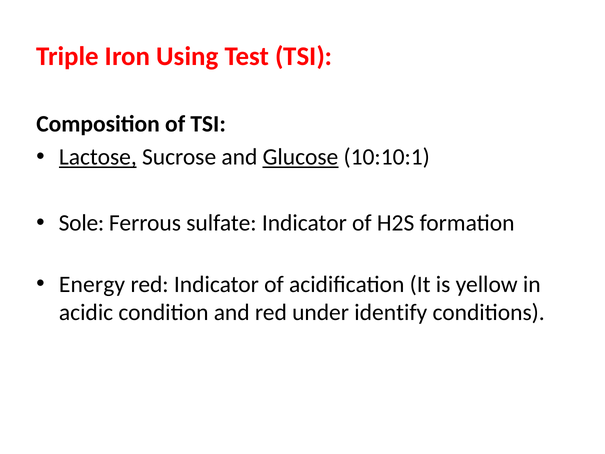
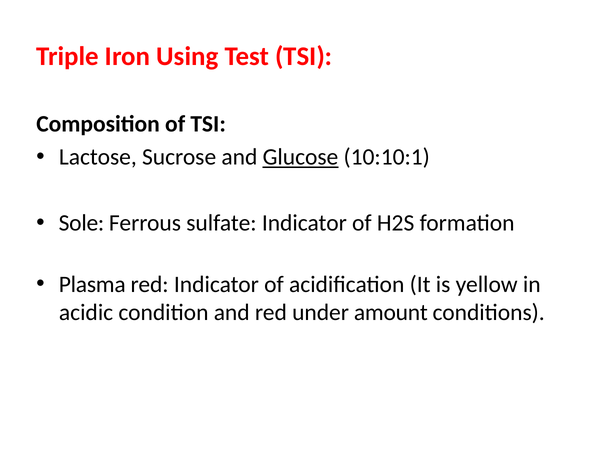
Lactose underline: present -> none
Energy: Energy -> Plasma
identify: identify -> amount
